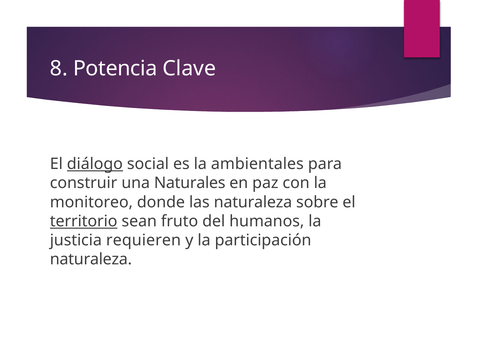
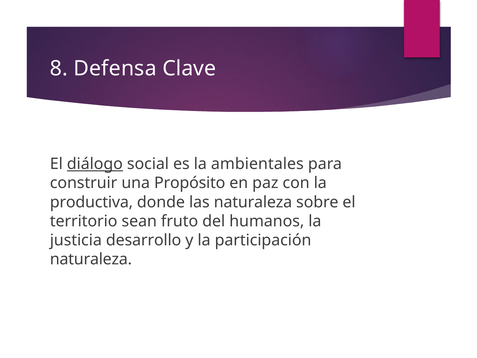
Potencia: Potencia -> Defensa
Naturales: Naturales -> Propósito
monitoreo: monitoreo -> productiva
territorio underline: present -> none
requieren: requieren -> desarrollo
